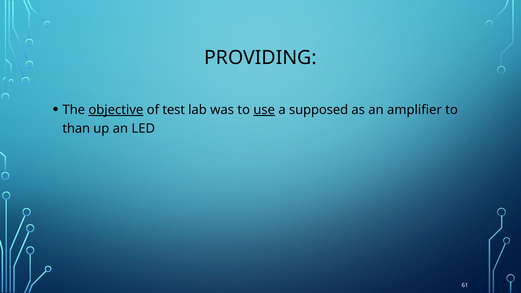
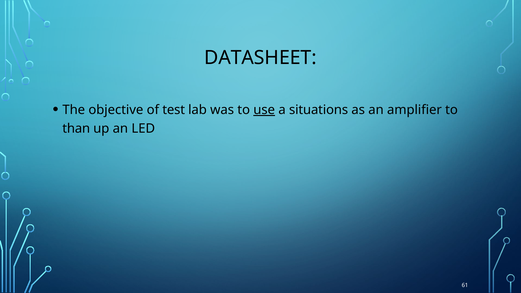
PROVIDING: PROVIDING -> DATASHEET
objective underline: present -> none
supposed: supposed -> situations
